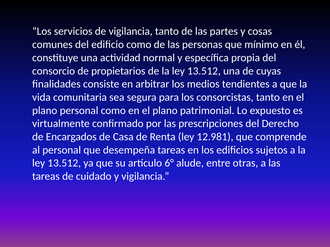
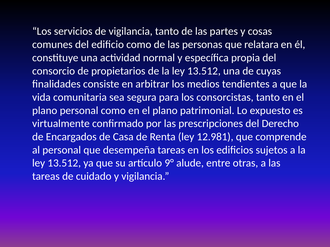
mínimo: mínimo -> relatara
6°: 6° -> 9°
